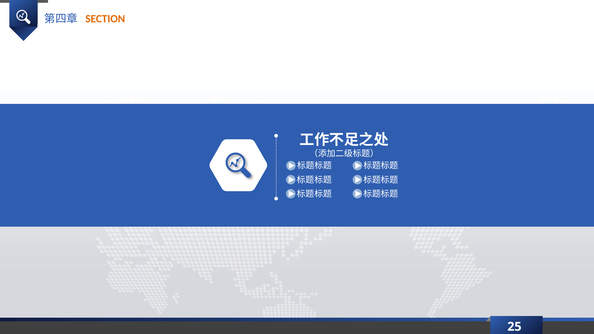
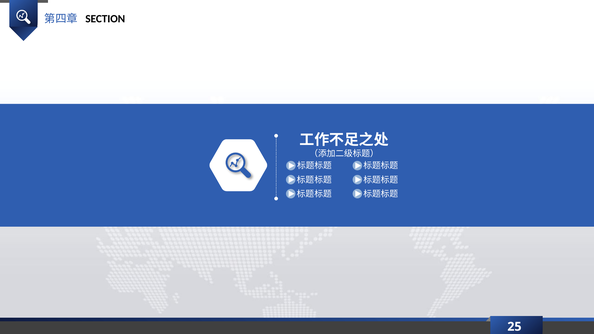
SECTION colour: orange -> black
